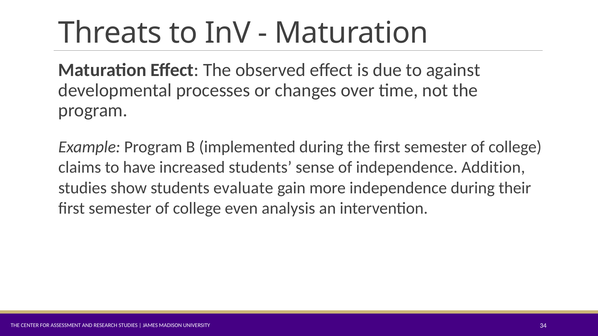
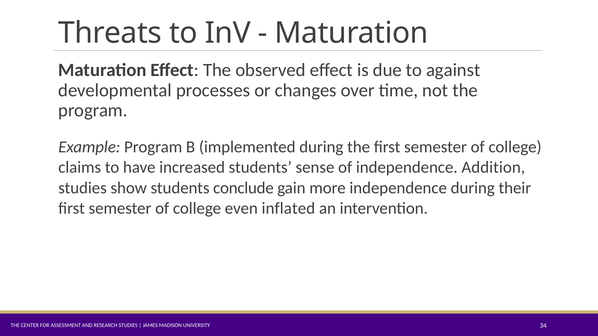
evaluate: evaluate -> conclude
analysis: analysis -> inflated
